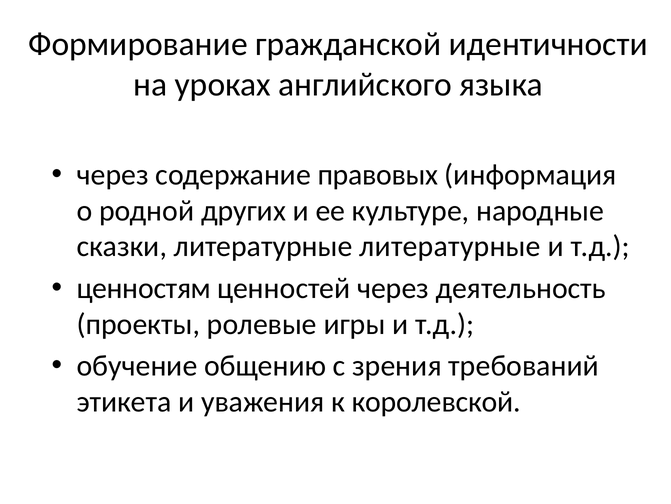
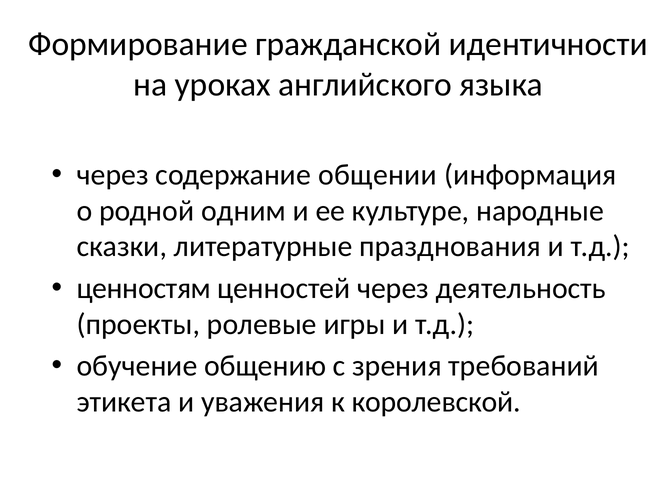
правовых: правовых -> общении
других: других -> одним
литературные литературные: литературные -> празднования
